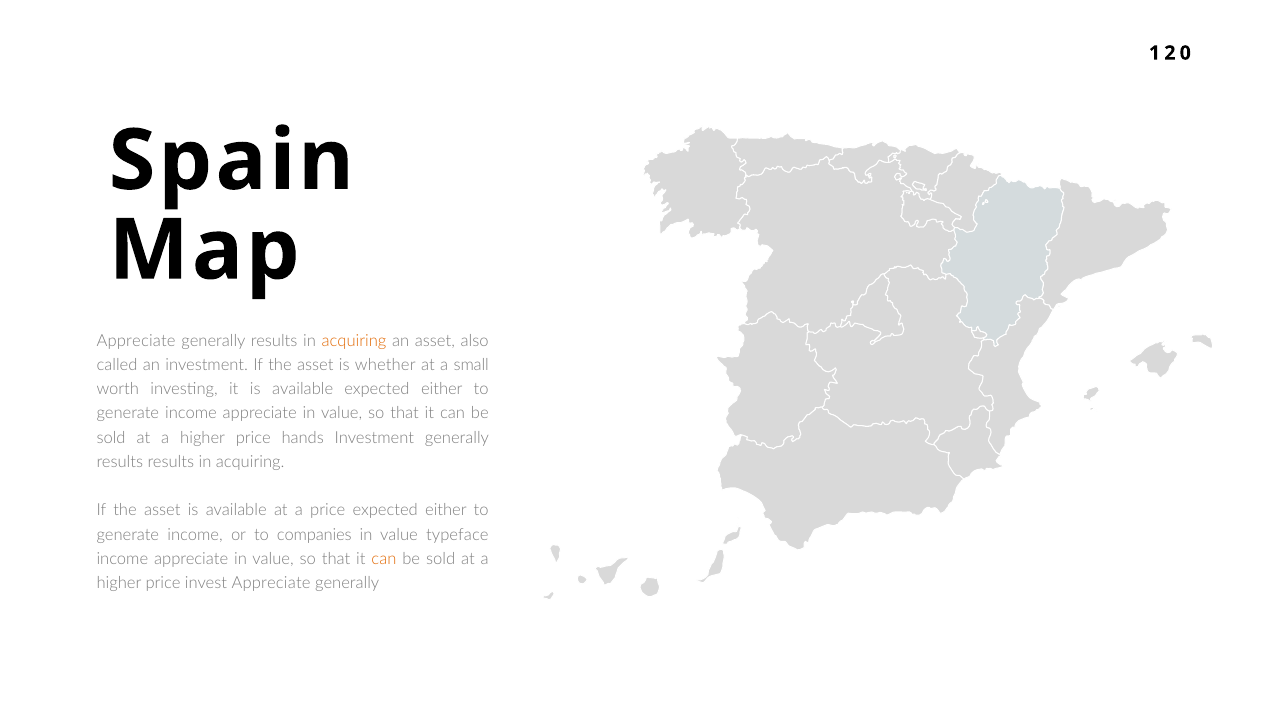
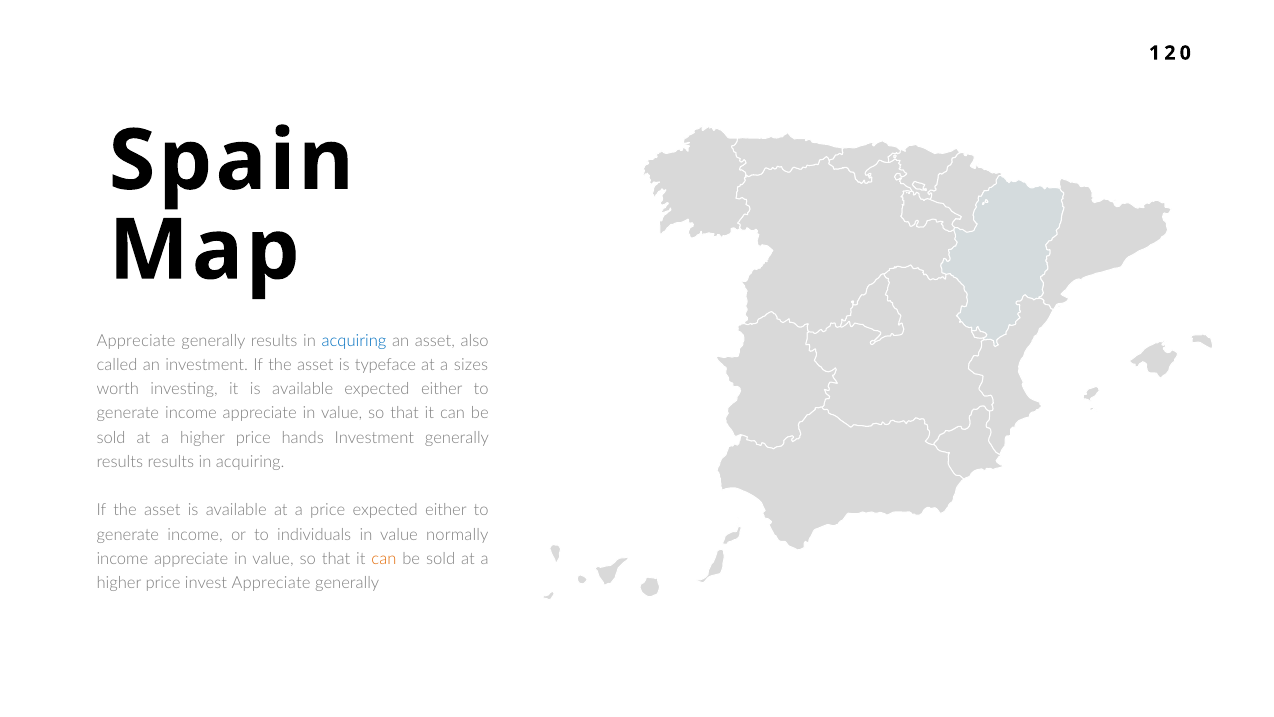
acquiring at (354, 341) colour: orange -> blue
whether: whether -> typeface
small: small -> sizes
companies: companies -> individuals
typeface: typeface -> normally
